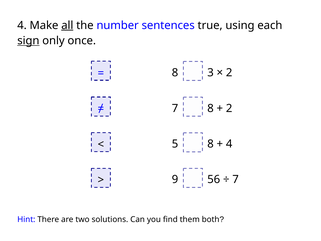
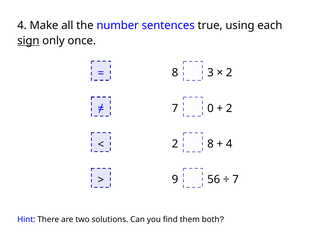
all underline: present -> none
7 8: 8 -> 0
5 at (175, 144): 5 -> 2
